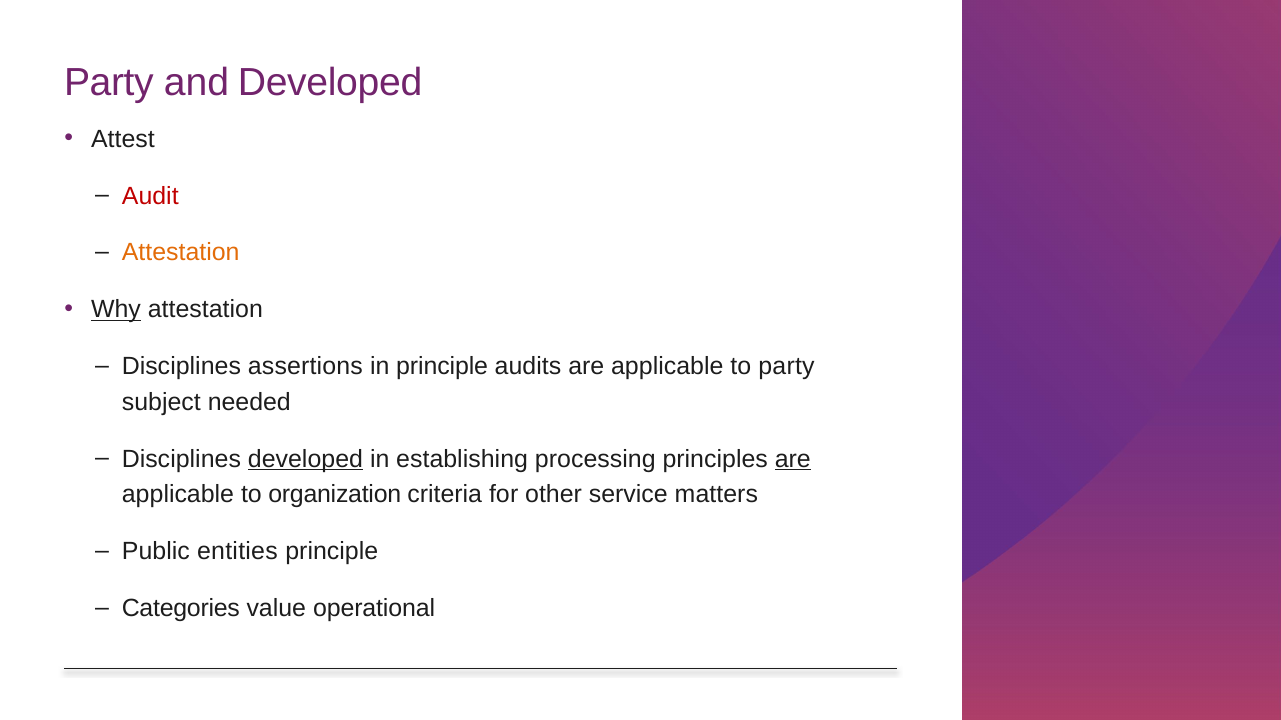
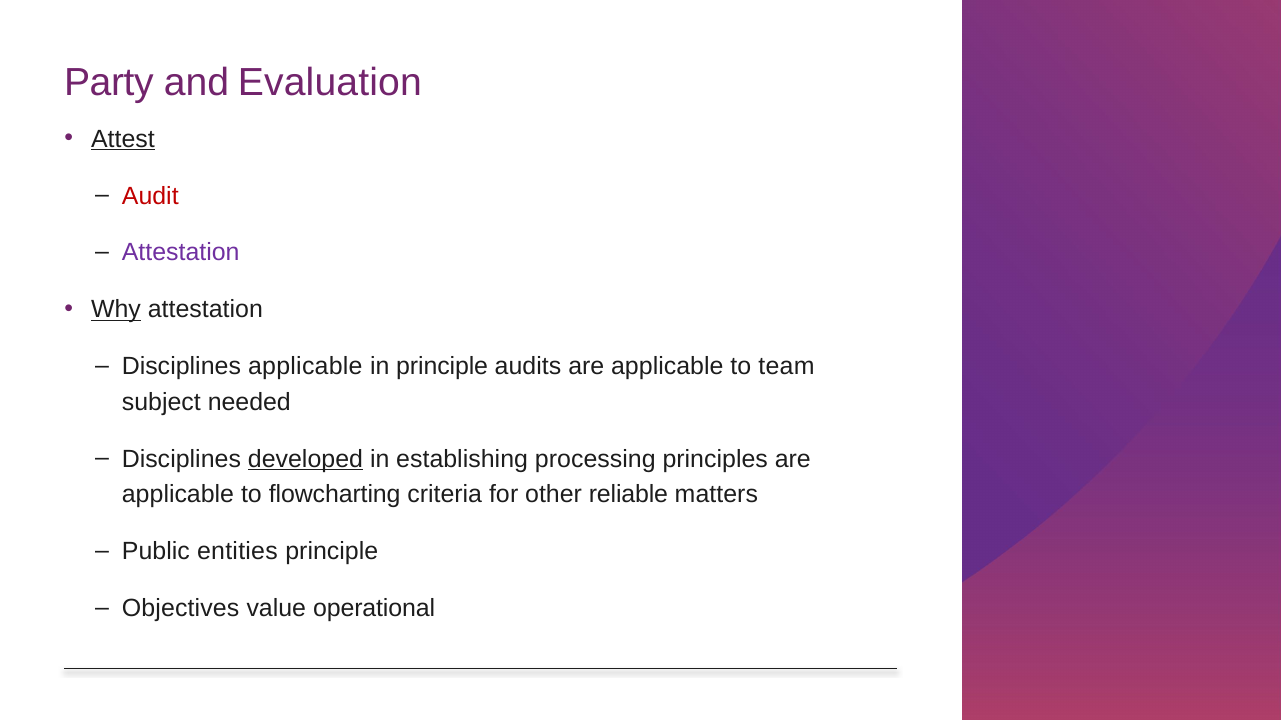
and Developed: Developed -> Evaluation
Attest underline: none -> present
Attestation at (181, 253) colour: orange -> purple
Disciplines assertions: assertions -> applicable
to party: party -> team
are at (793, 459) underline: present -> none
organization: organization -> flowcharting
service: service -> reliable
Categories: Categories -> Objectives
